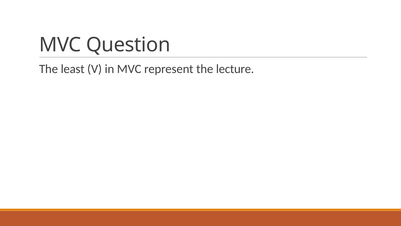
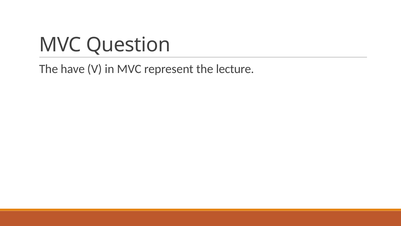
least: least -> have
